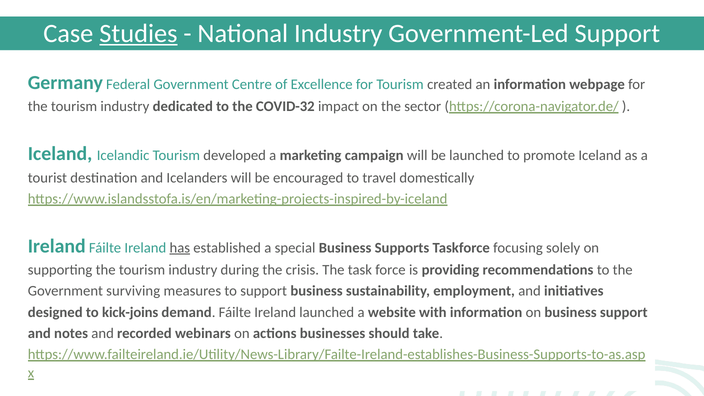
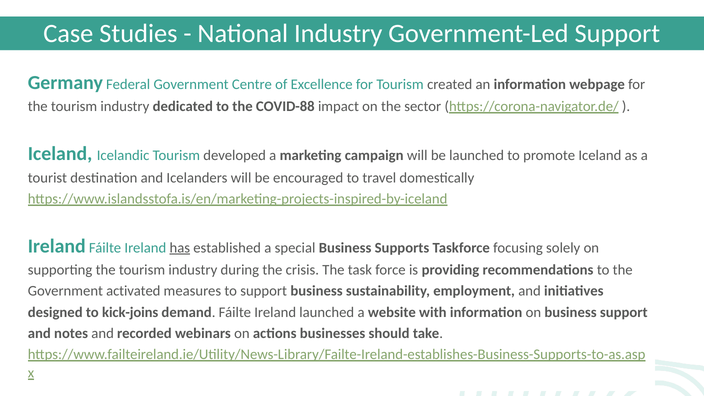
Studies underline: present -> none
COVID-32: COVID-32 -> COVID-88
surviving: surviving -> activated
